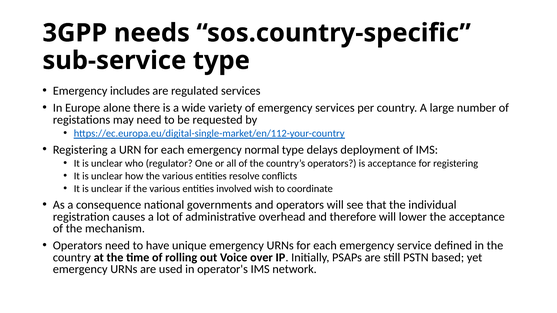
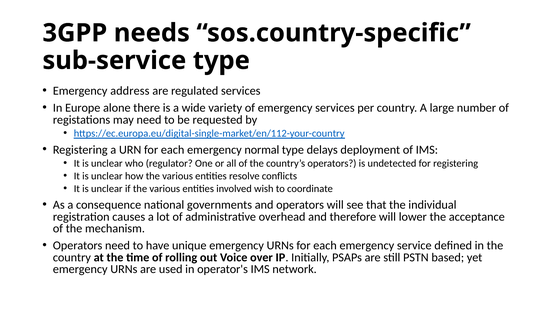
includes: includes -> address
is acceptance: acceptance -> undetected
